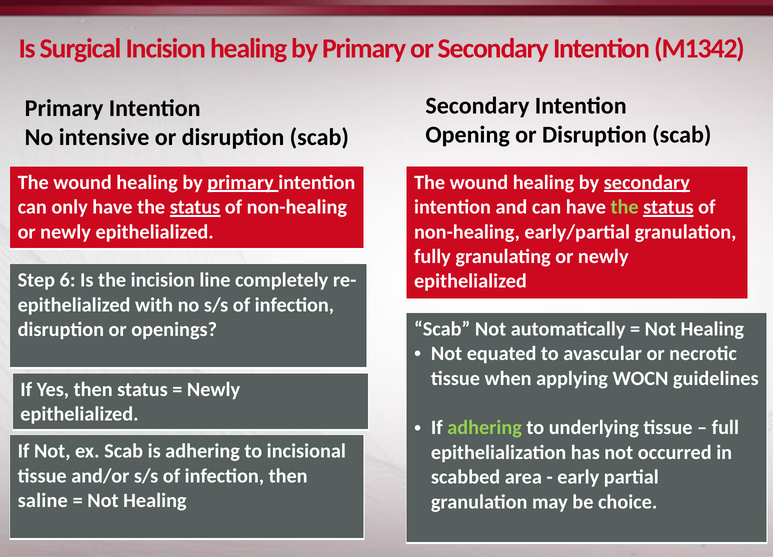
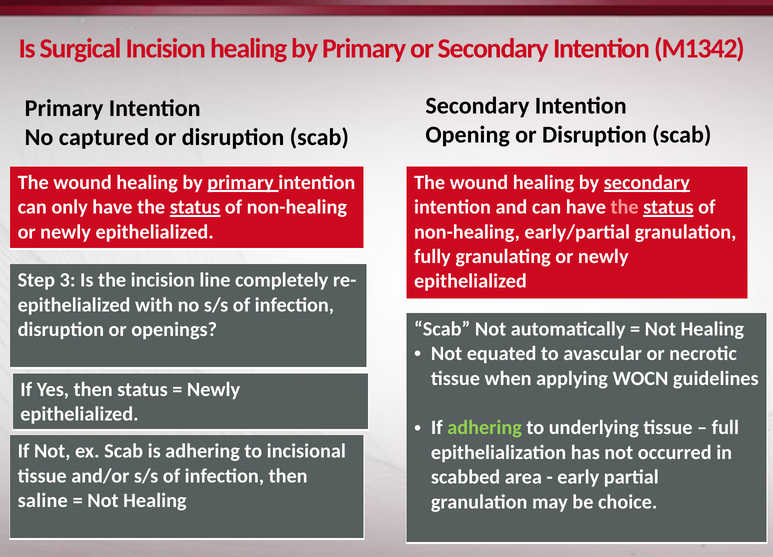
intensive: intensive -> captured
the at (625, 207) colour: light green -> pink
6: 6 -> 3
